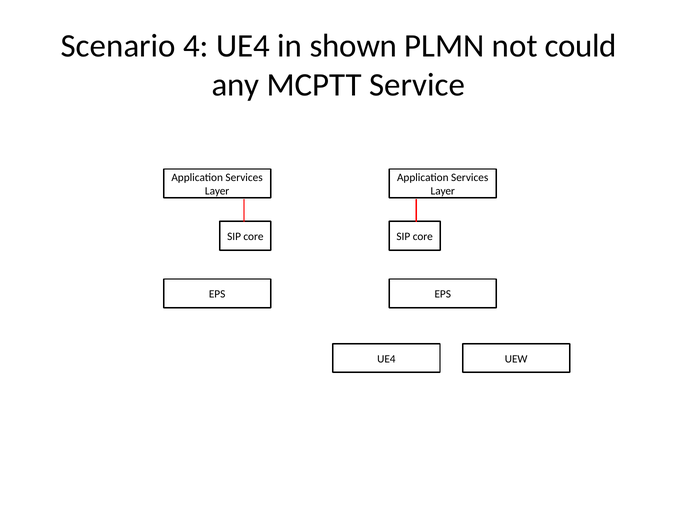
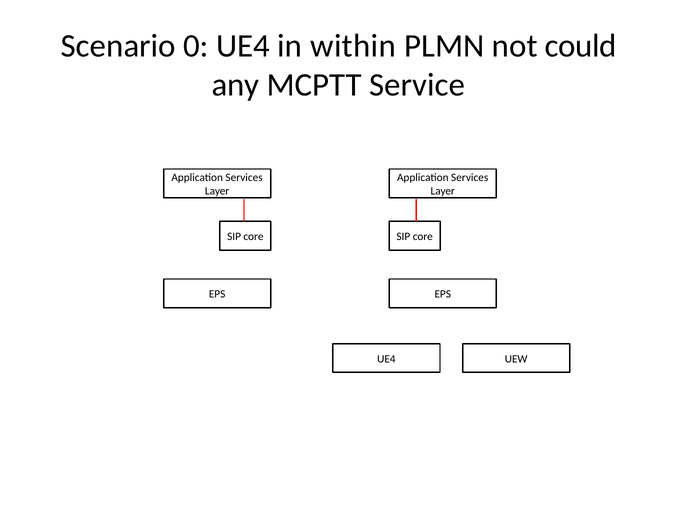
4: 4 -> 0
shown: shown -> within
